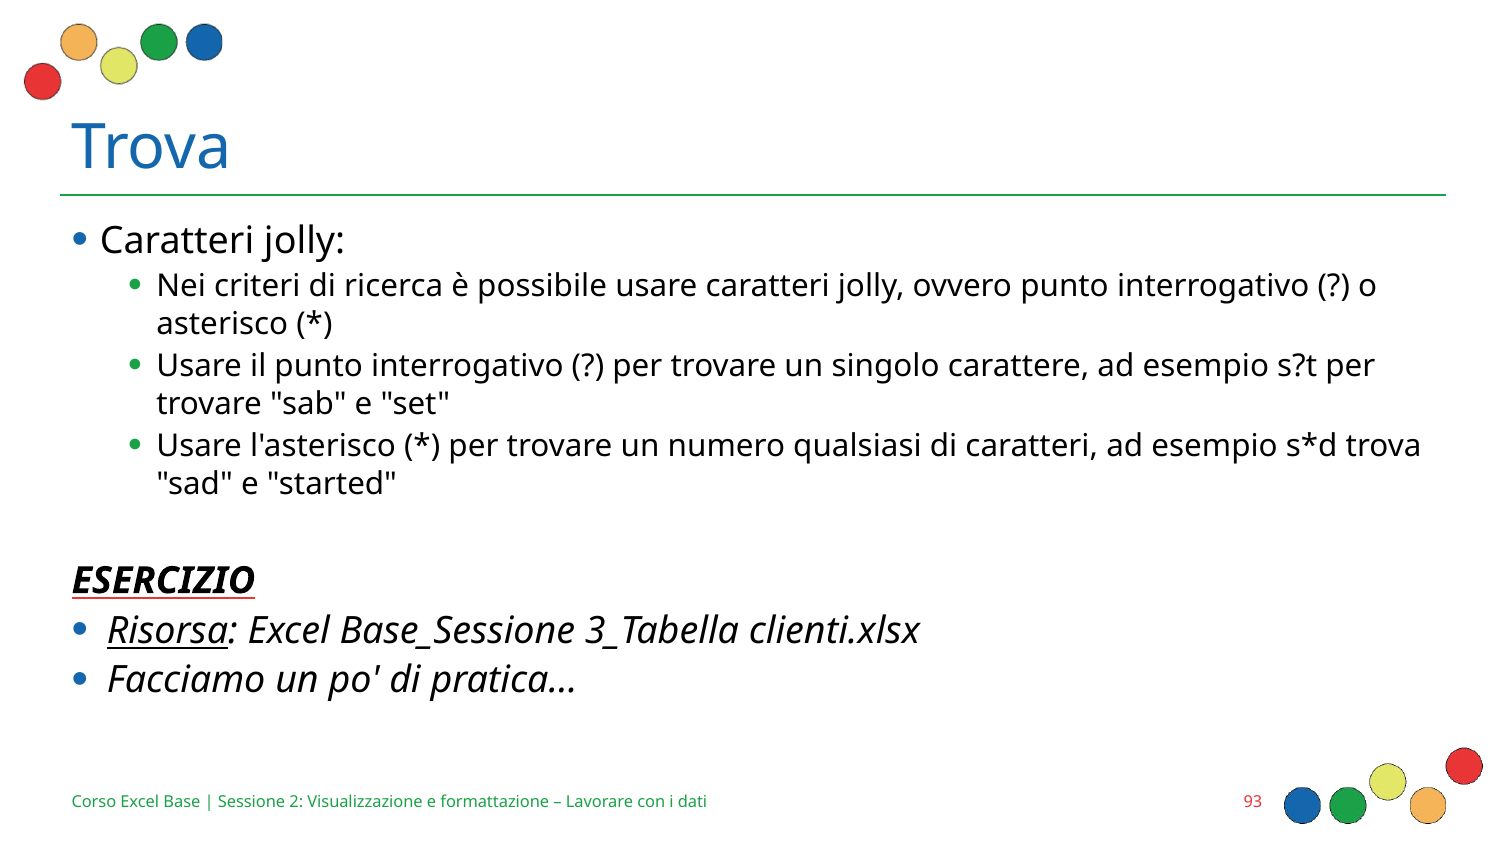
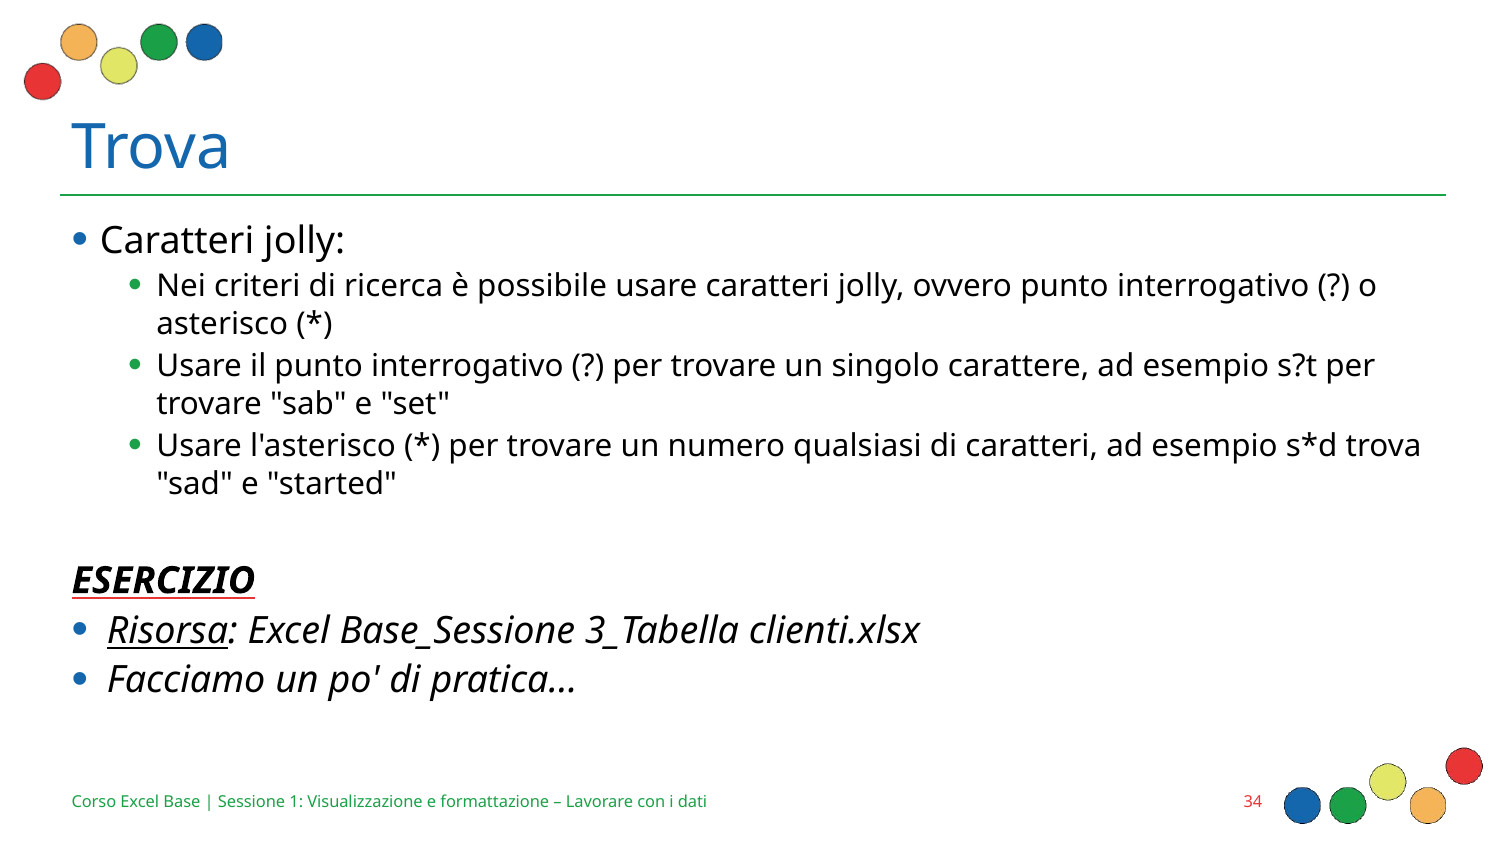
2: 2 -> 1
93: 93 -> 34
